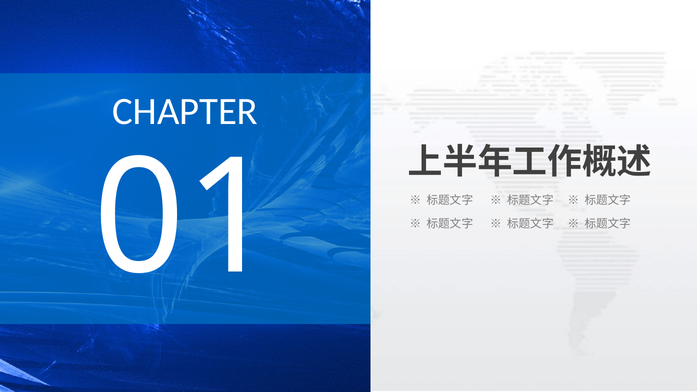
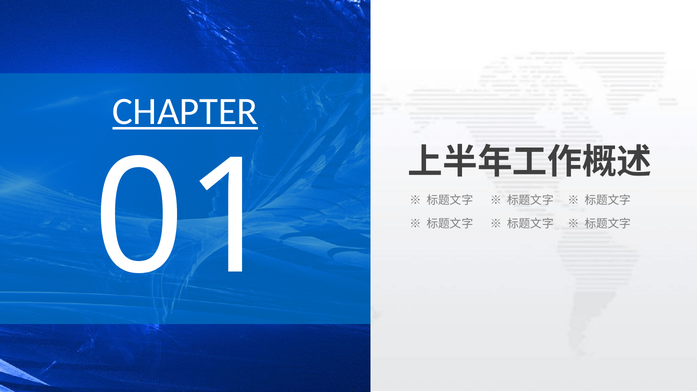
CHAPTER underline: none -> present
